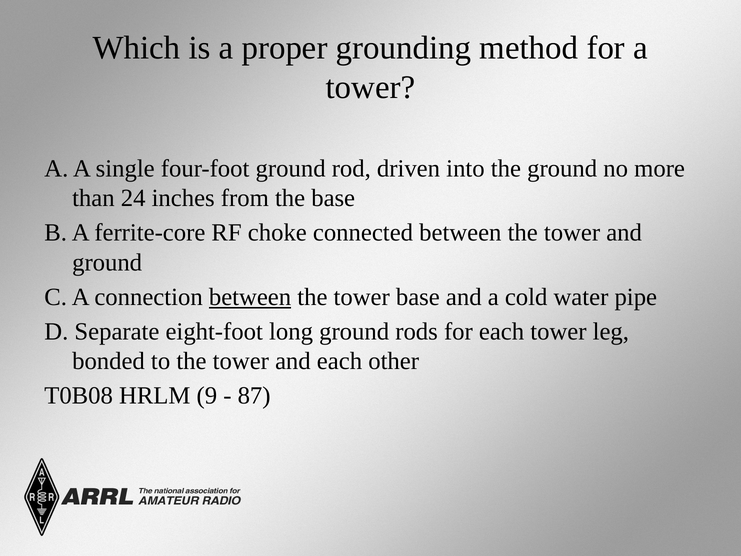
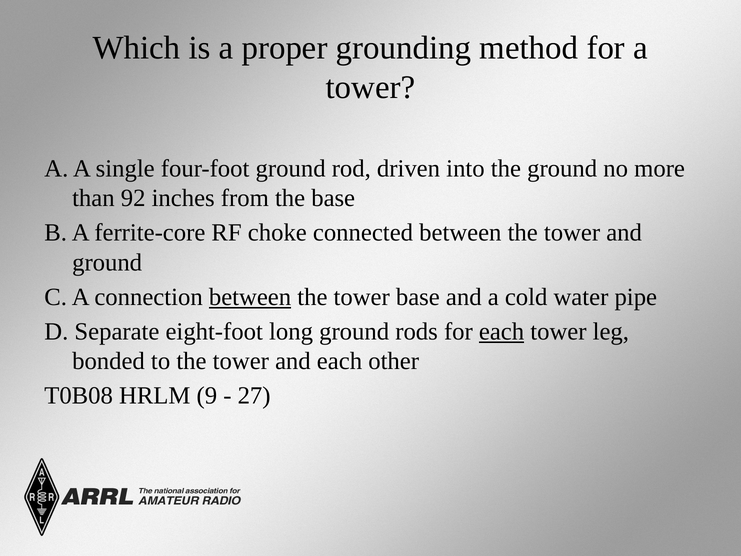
24: 24 -> 92
each at (502, 331) underline: none -> present
87: 87 -> 27
